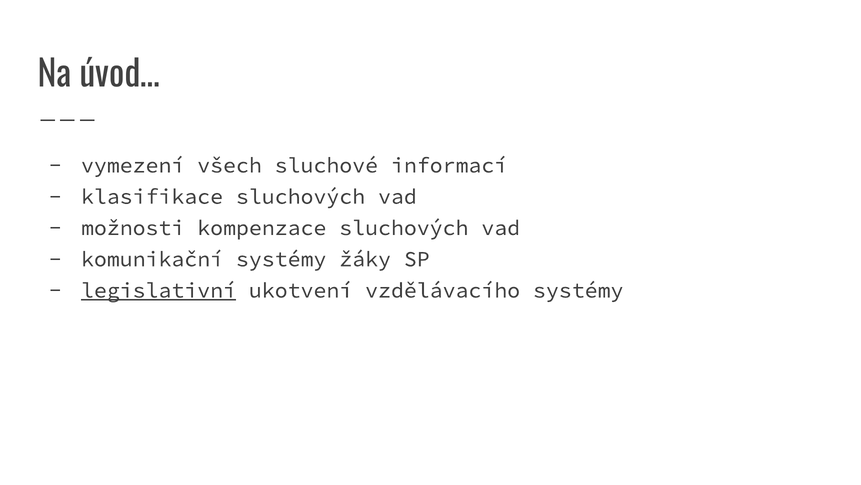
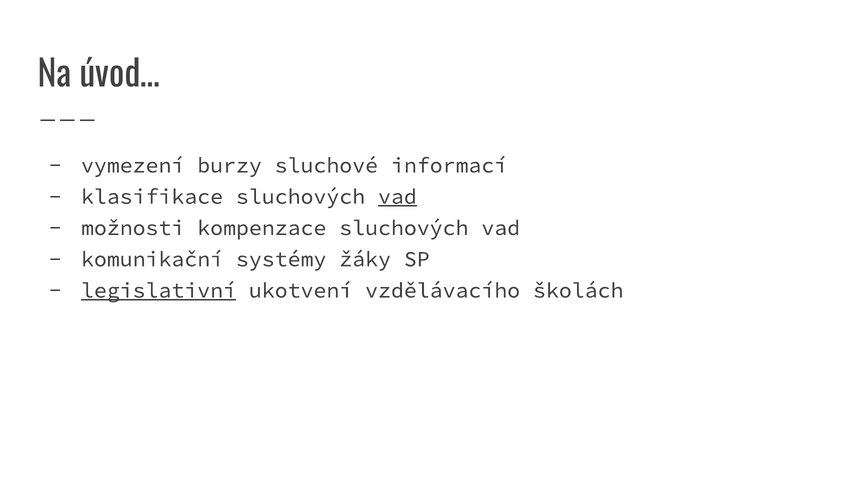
všech: všech -> burzy
vad at (397, 196) underline: none -> present
vzdělávacího systémy: systémy -> školách
